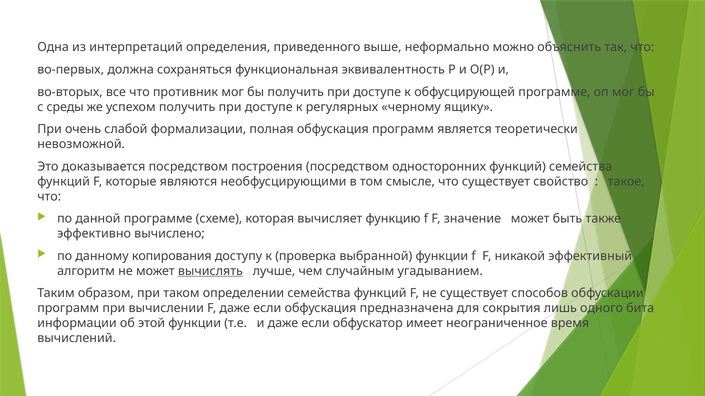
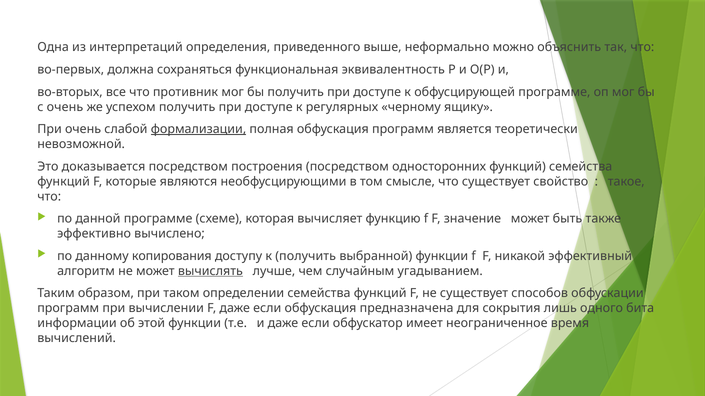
с среды: среды -> очень
формализации underline: none -> present
к проверка: проверка -> получить
